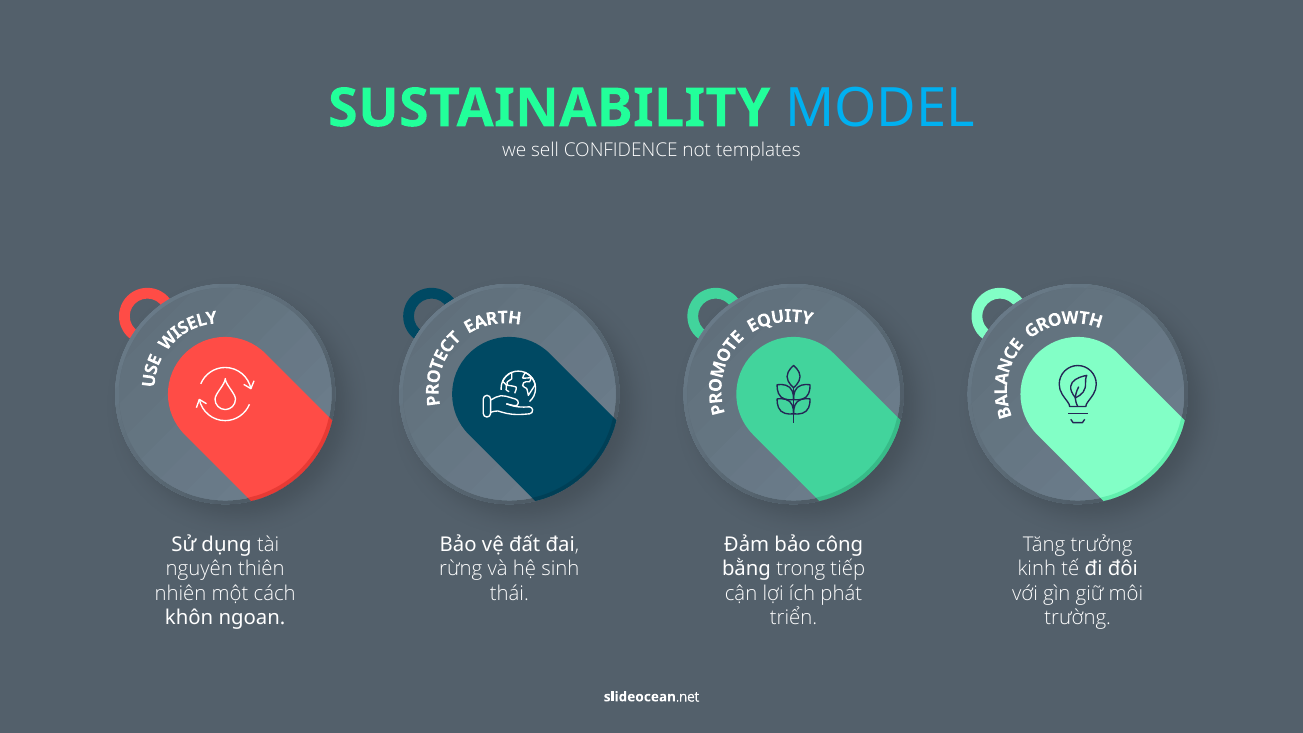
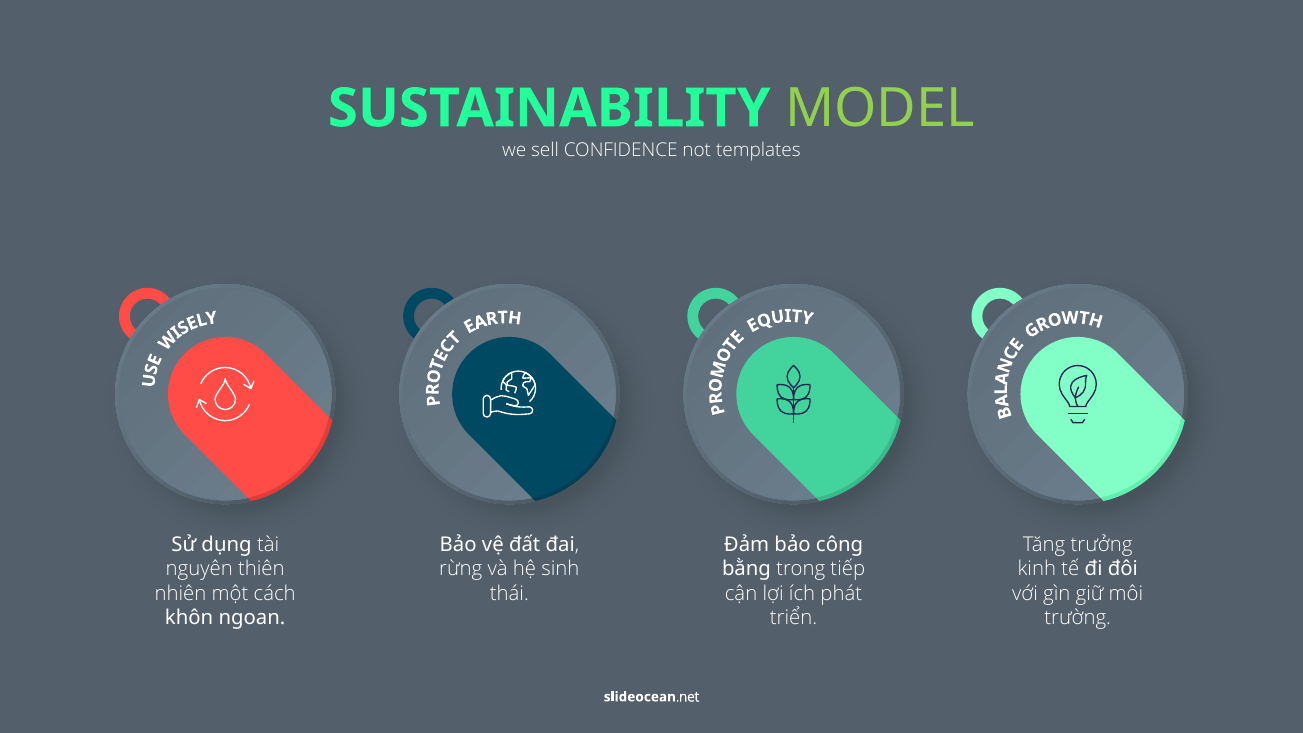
MODEL colour: light blue -> light green
